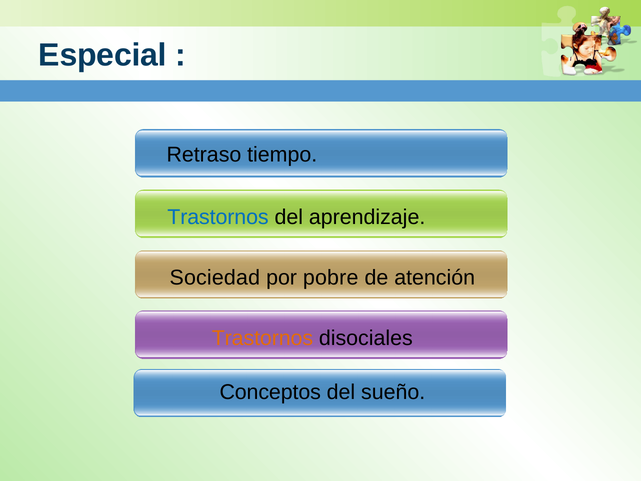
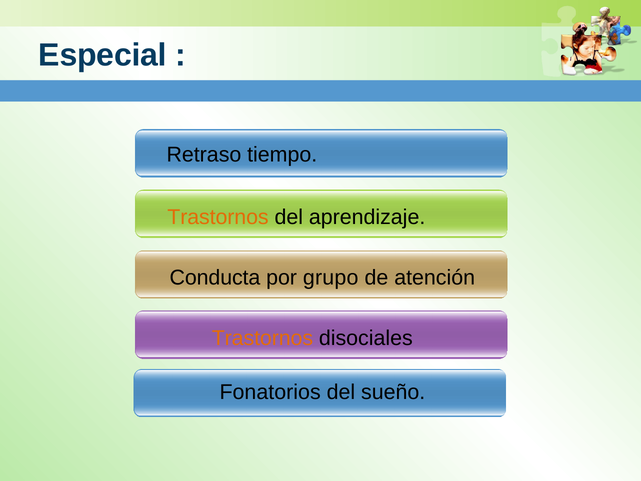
Trastornos at (218, 217) colour: blue -> orange
Sociedad: Sociedad -> Conducta
pobre: pobre -> grupo
Conceptos: Conceptos -> Fonatorios
